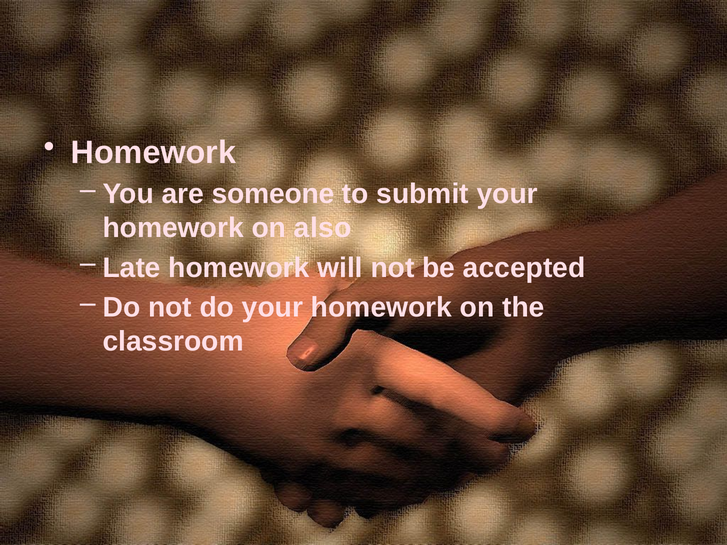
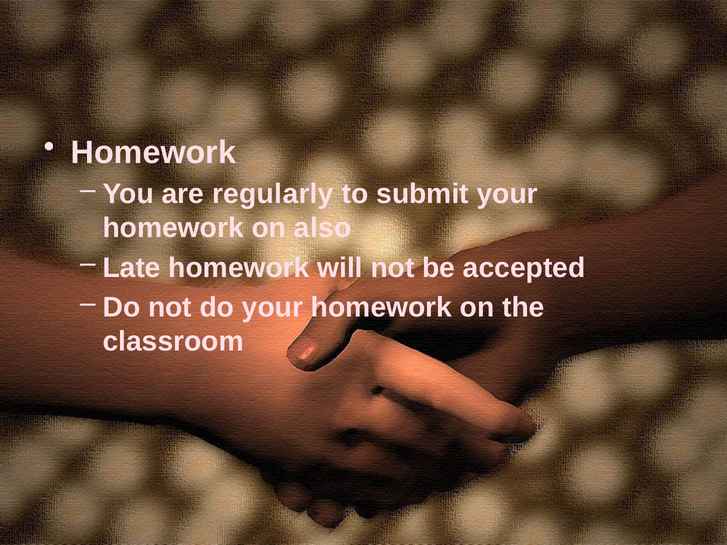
someone: someone -> regularly
